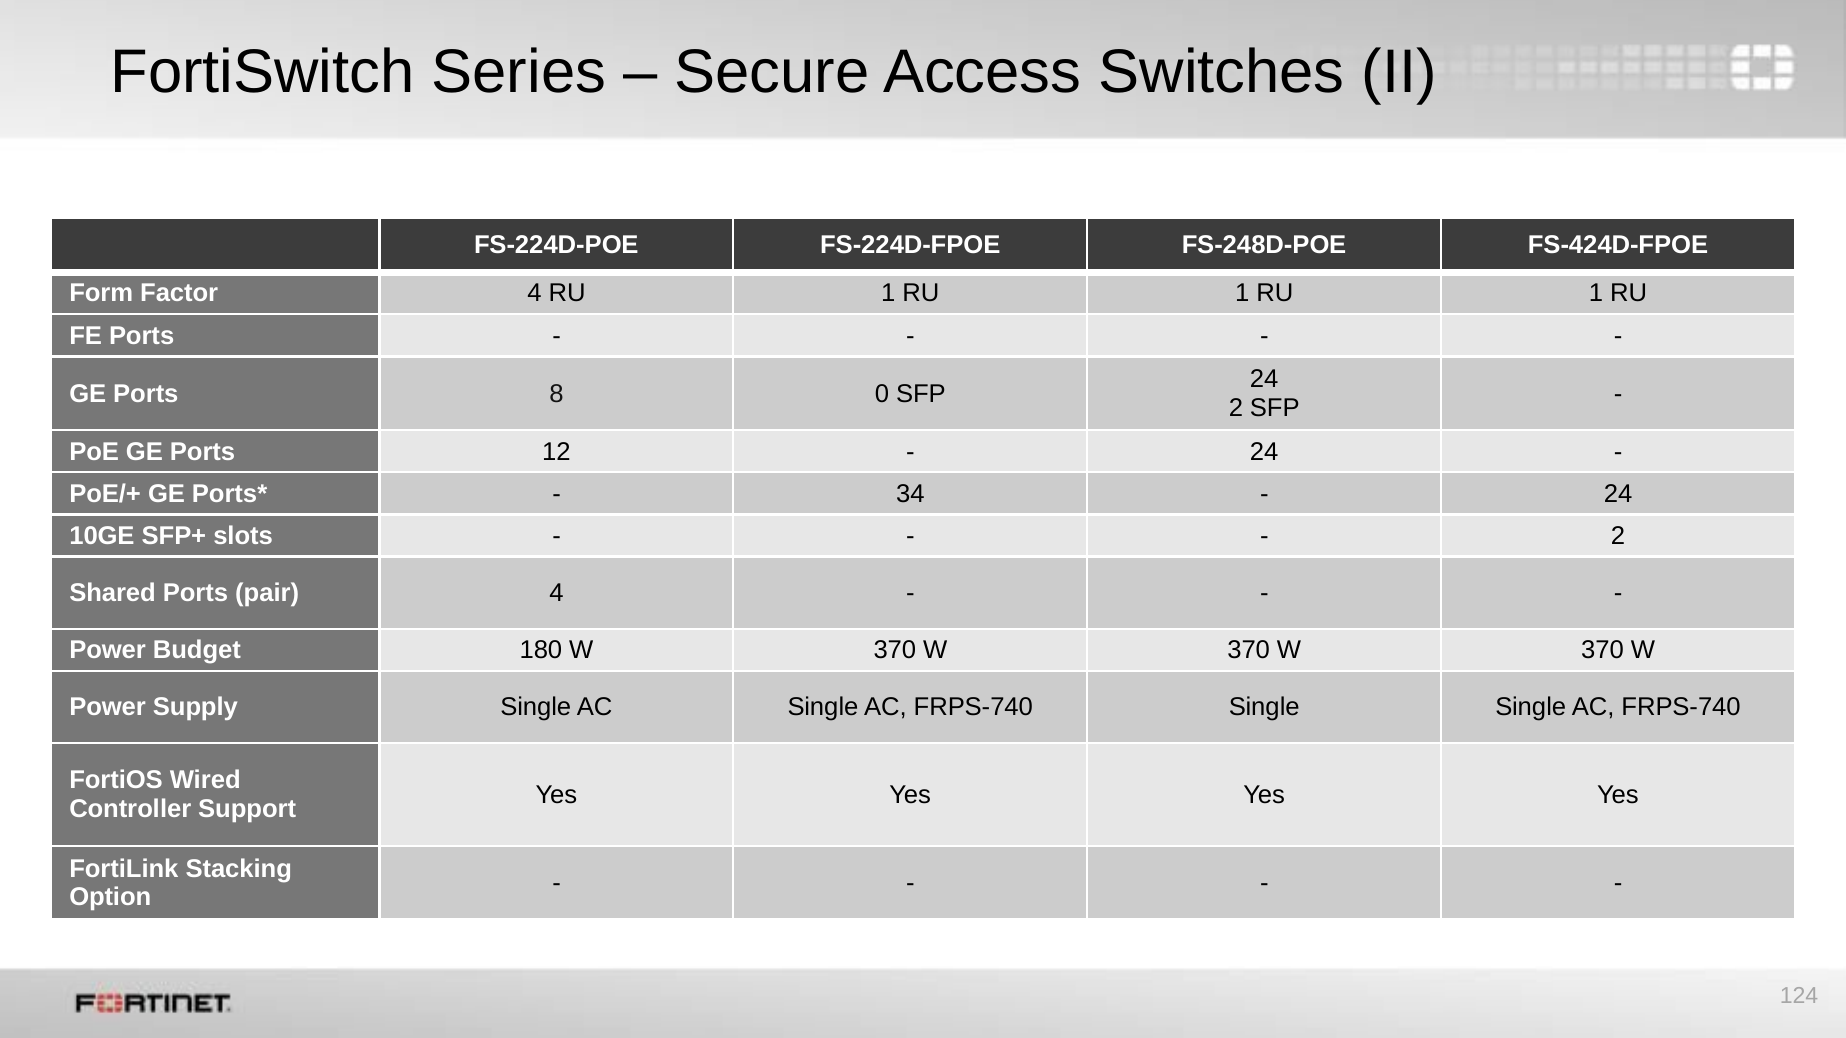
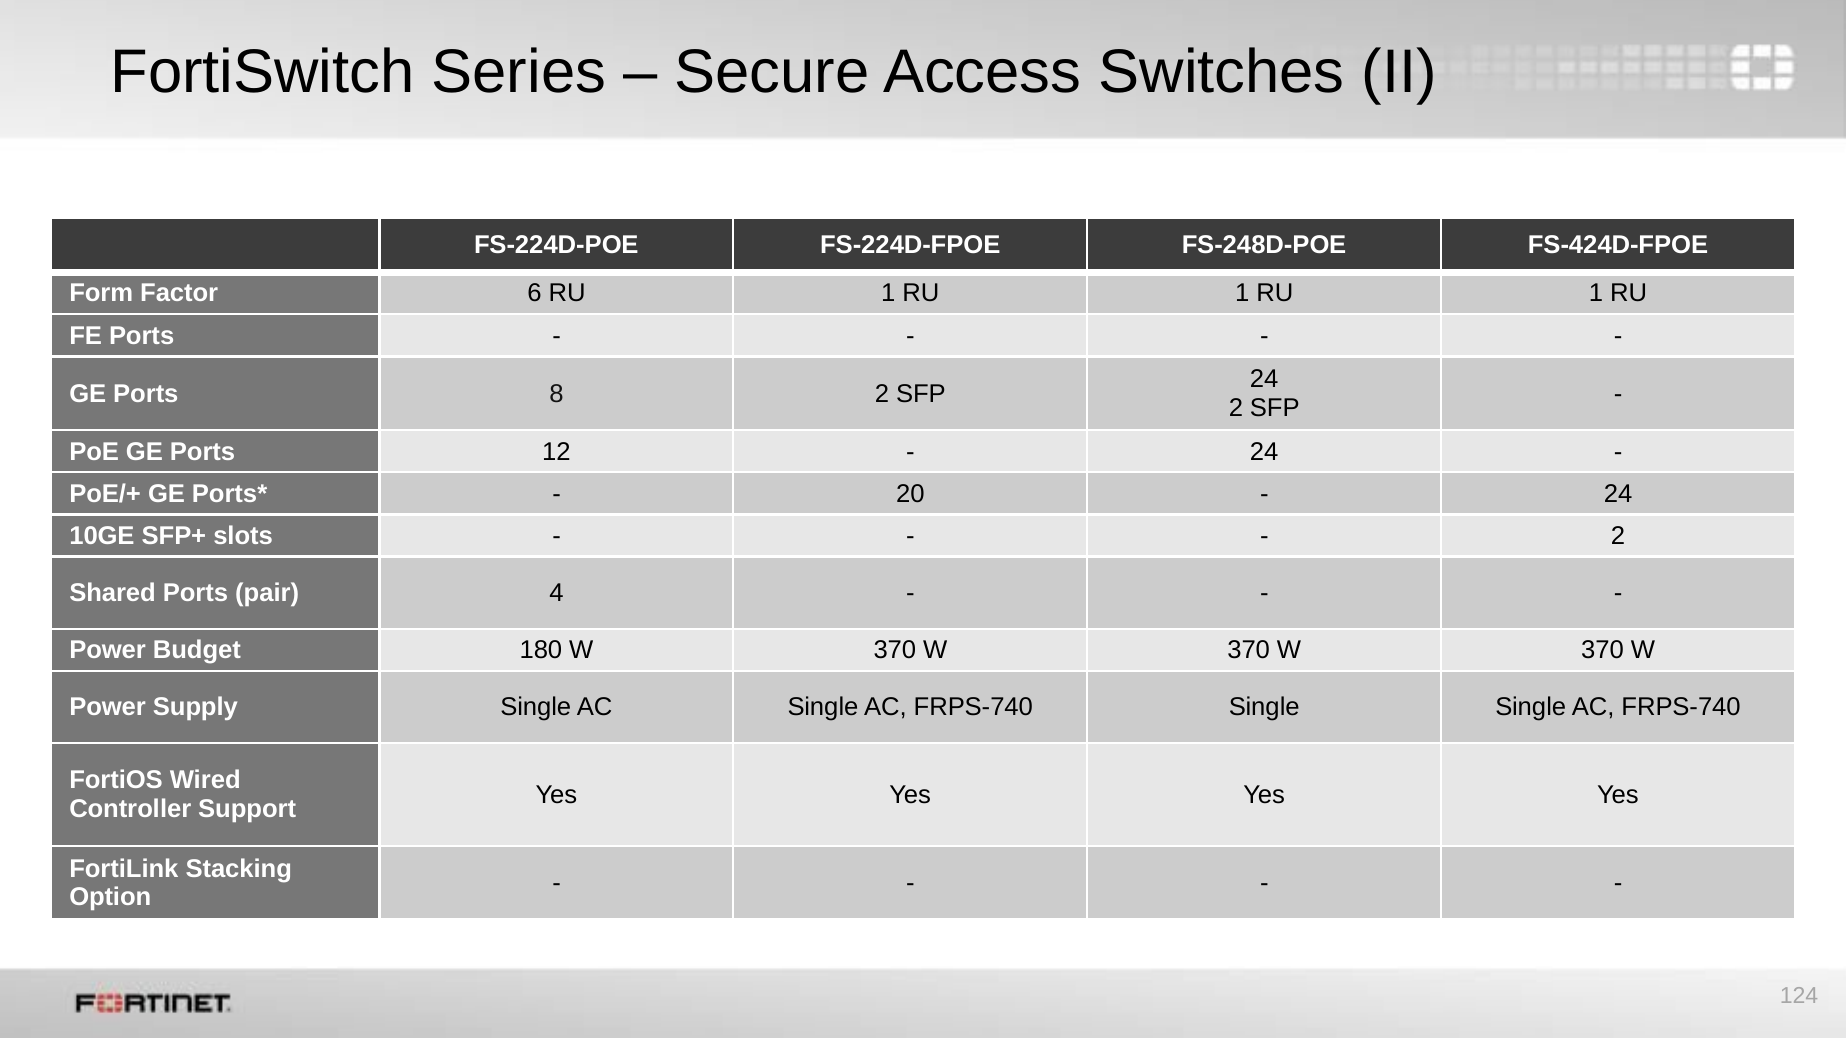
Factor 4: 4 -> 6
8 0: 0 -> 2
34: 34 -> 20
